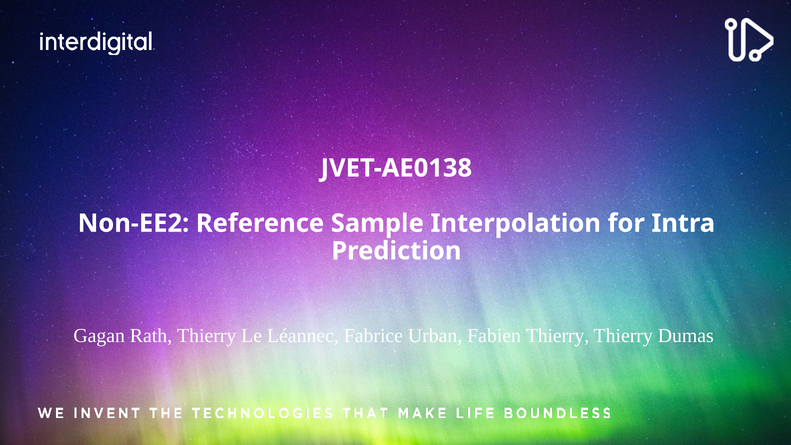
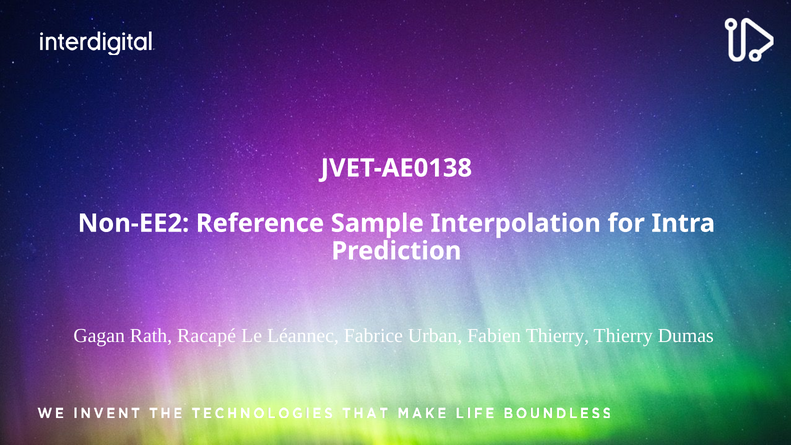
Rath Thierry: Thierry -> Racapé
